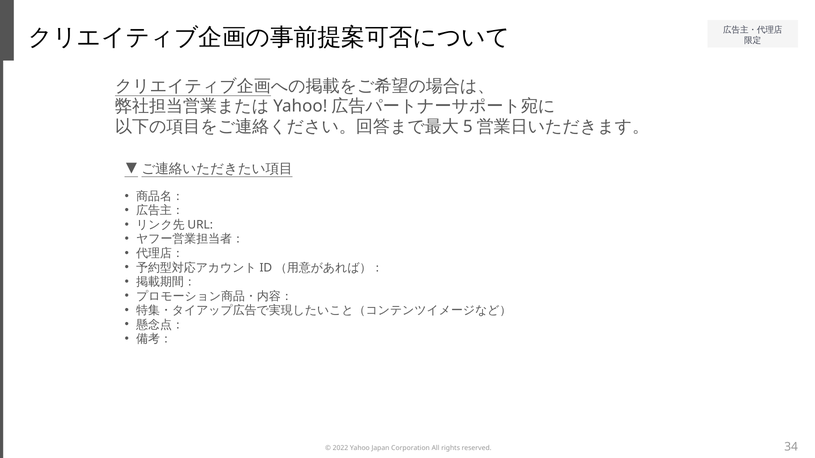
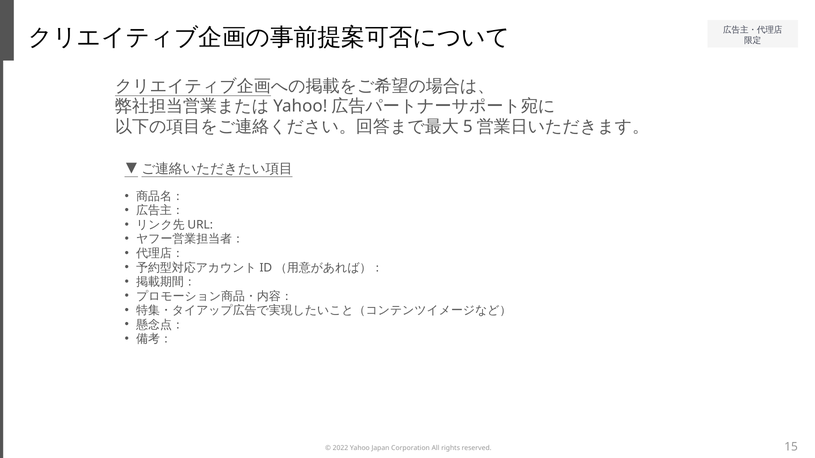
34: 34 -> 15
